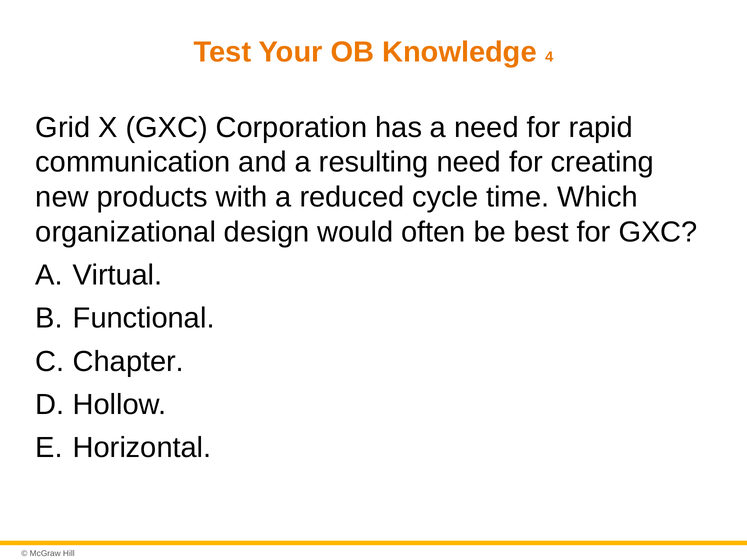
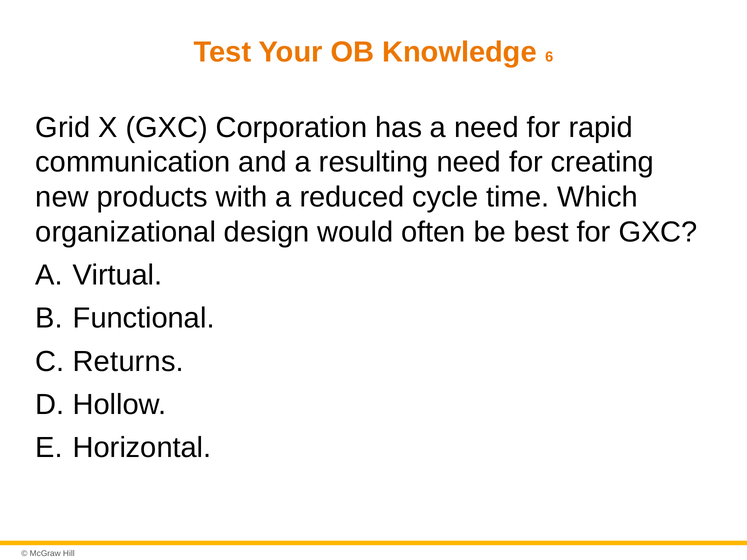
4: 4 -> 6
Chapter: Chapter -> Returns
